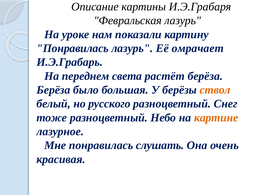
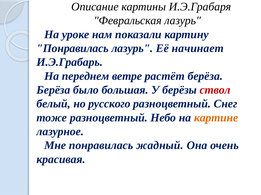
омрачает: омрачает -> начинает
света: света -> ветре
ствол colour: orange -> red
слушать: слушать -> жадный
